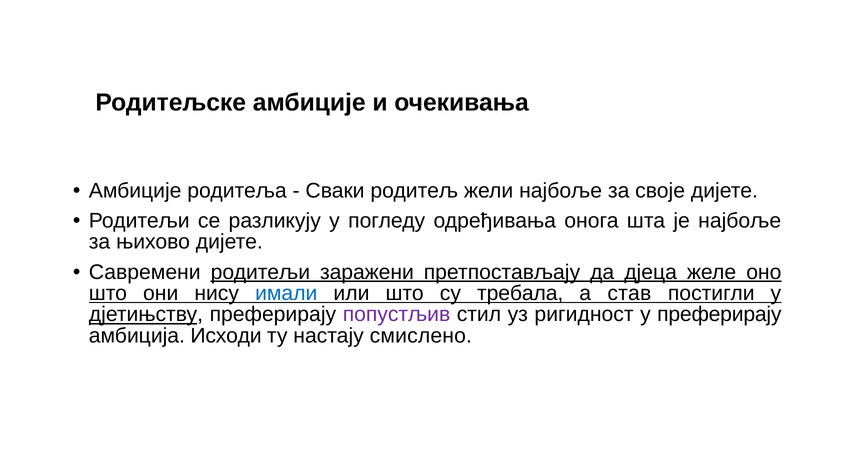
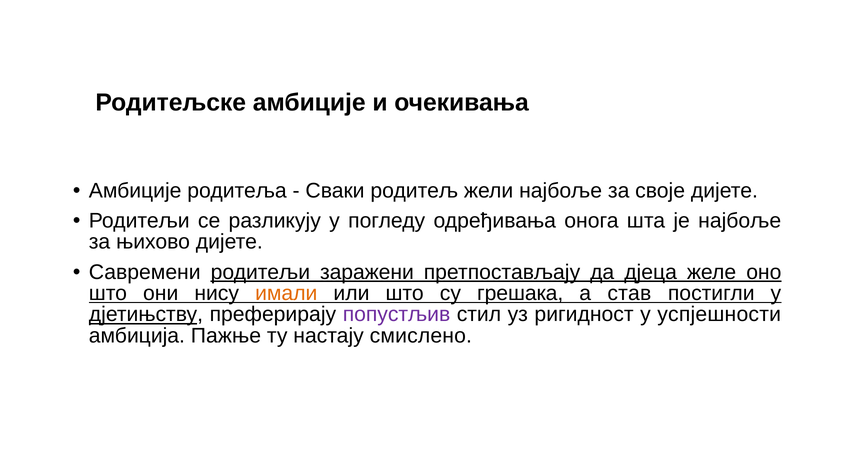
имали colour: blue -> orange
требала: требала -> грешака
у преферирају: преферирају -> успјешности
Исходи: Исходи -> Пажње
